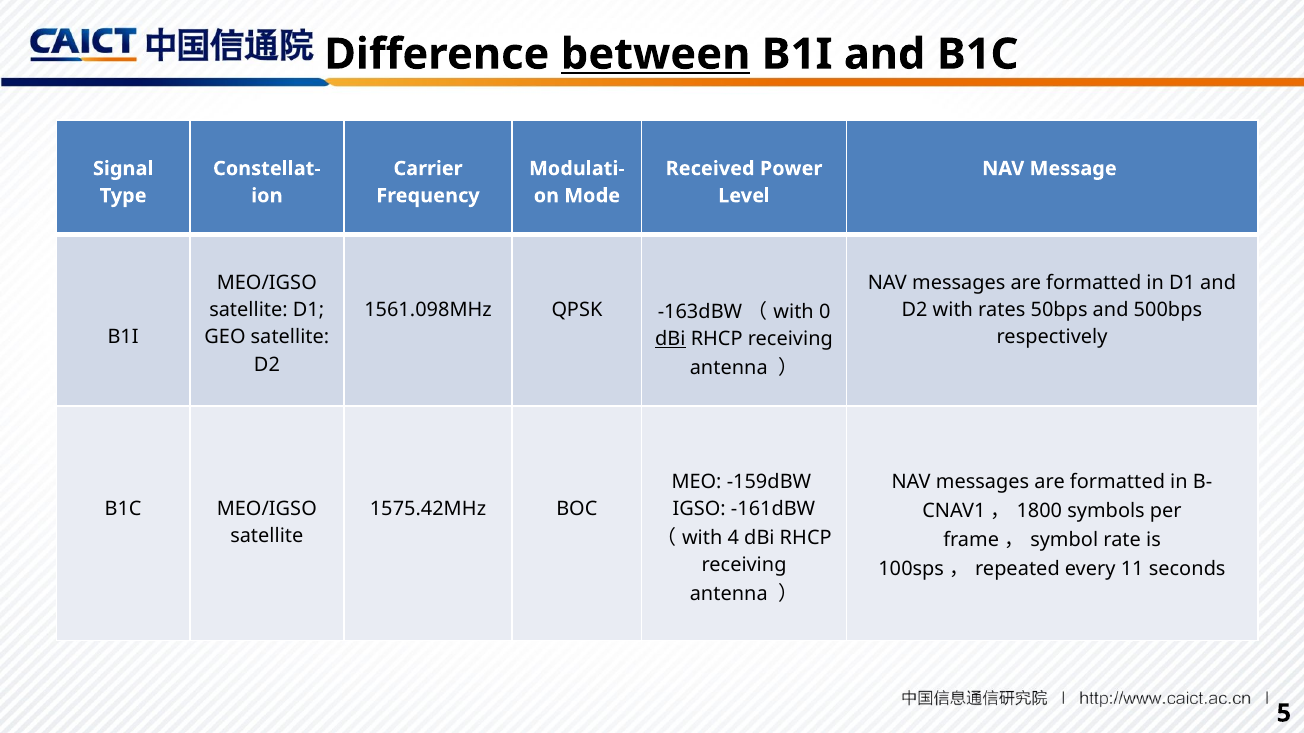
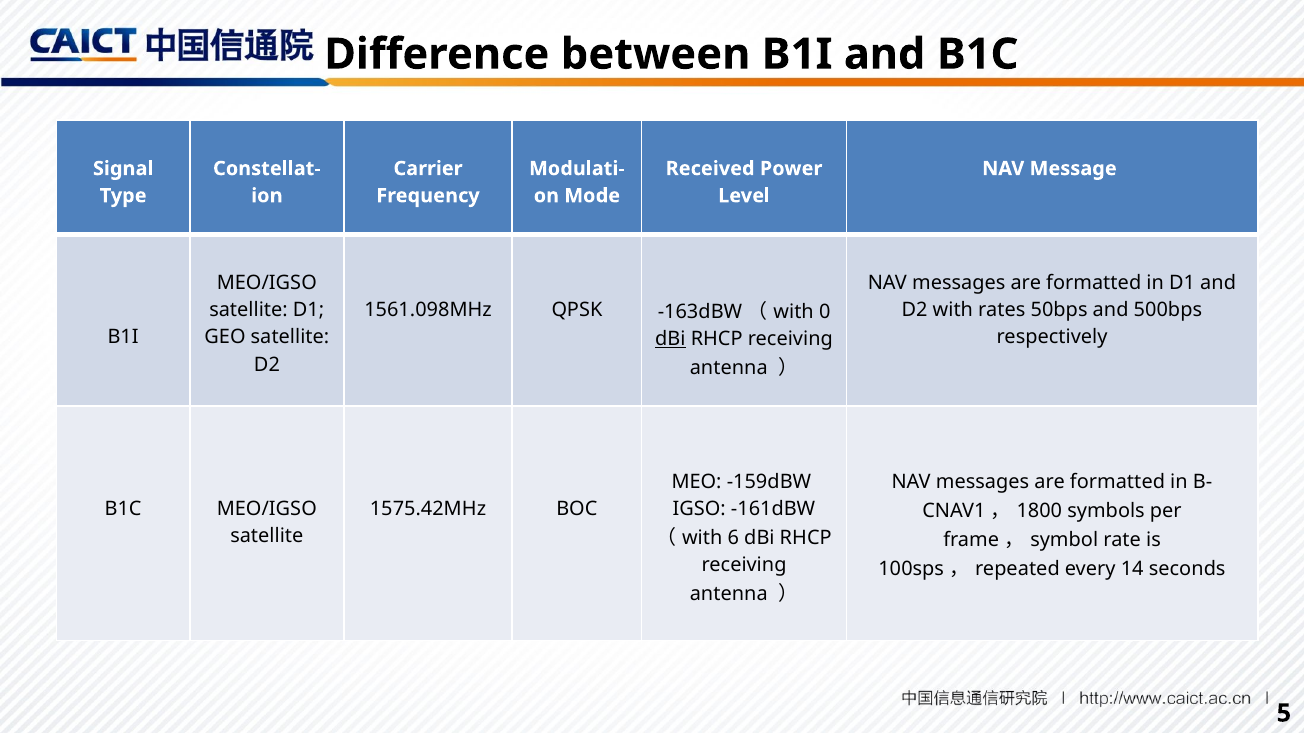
between underline: present -> none
4: 4 -> 6
11: 11 -> 14
